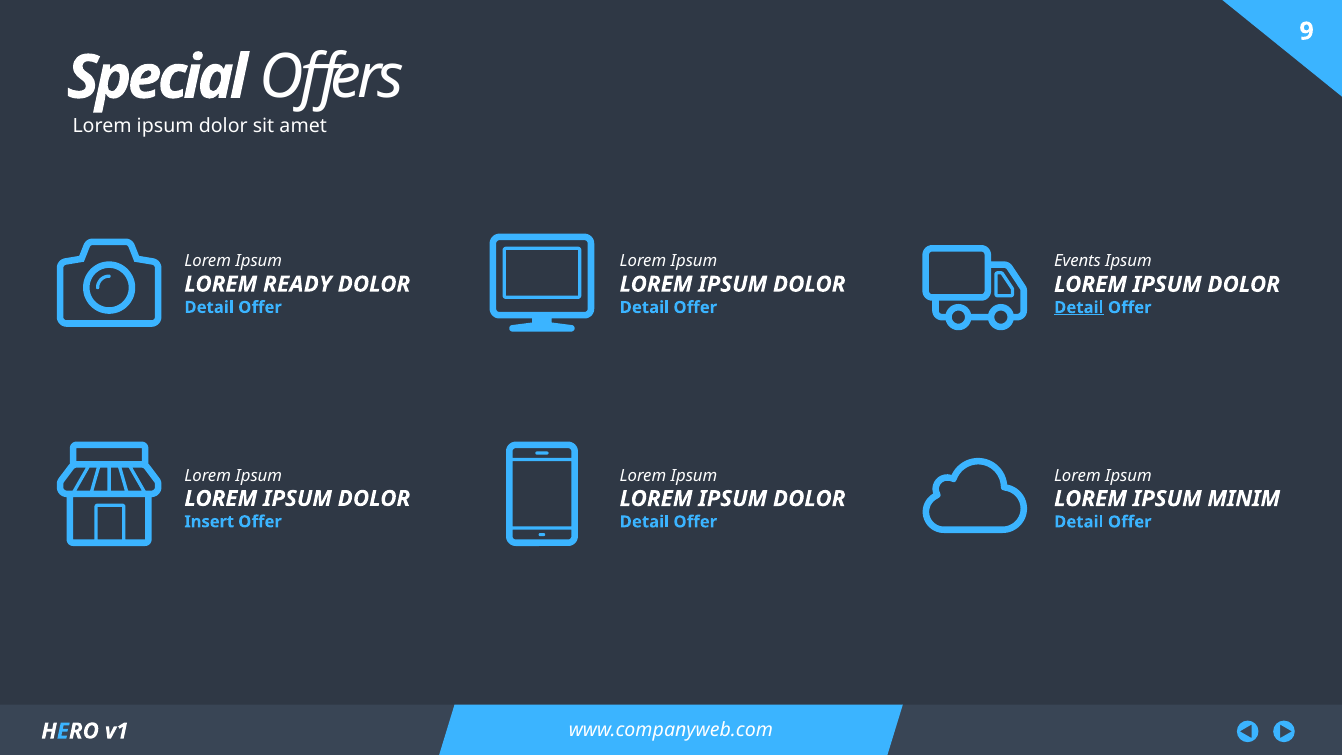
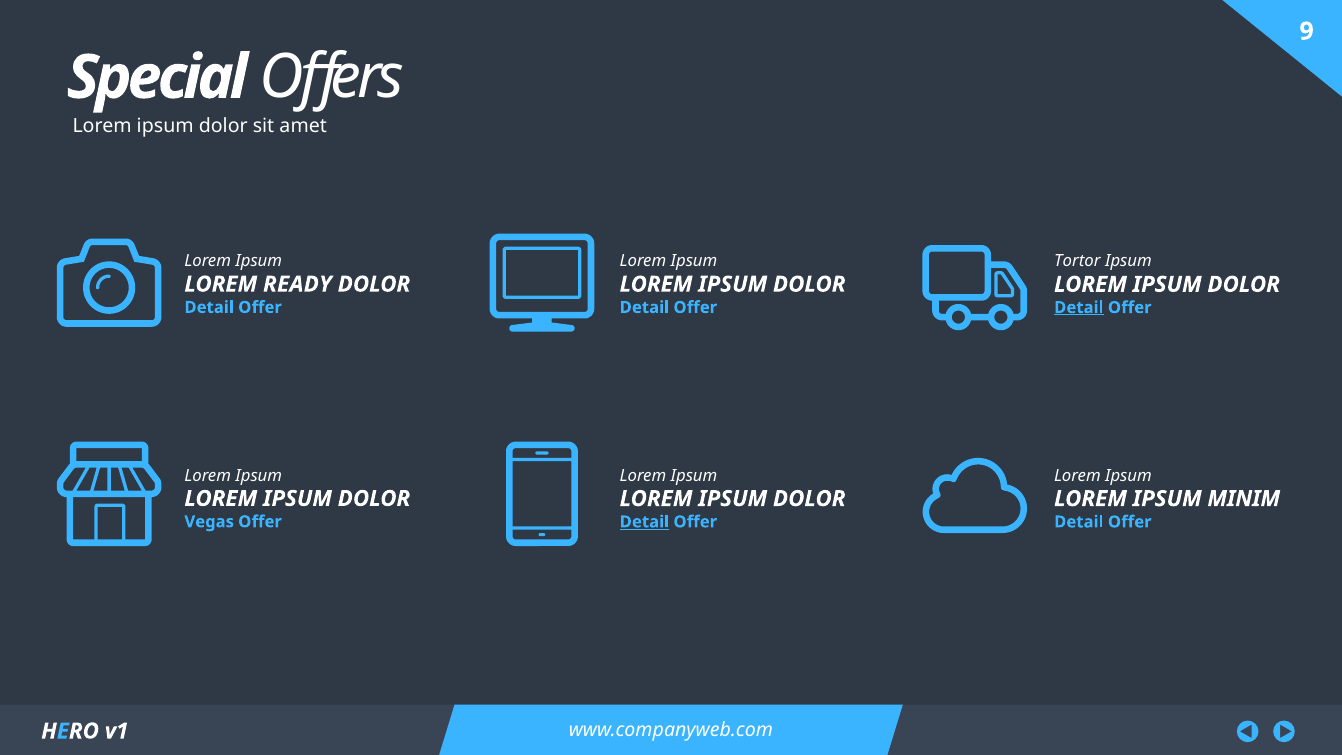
Events: Events -> Tortor
Insert: Insert -> Vegas
Detail at (644, 522) underline: none -> present
